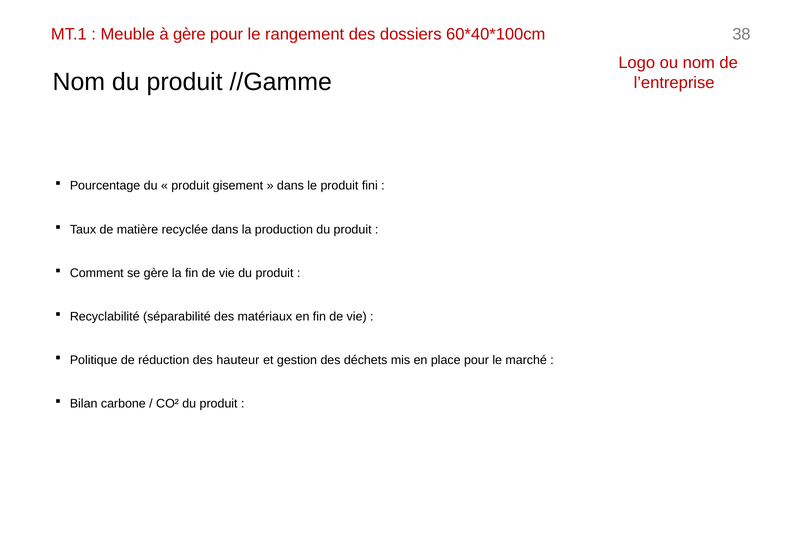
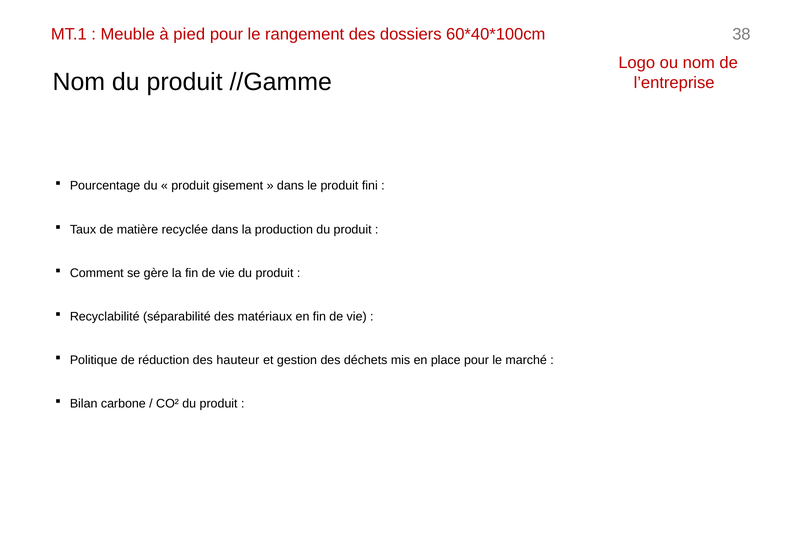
à gère: gère -> pied
